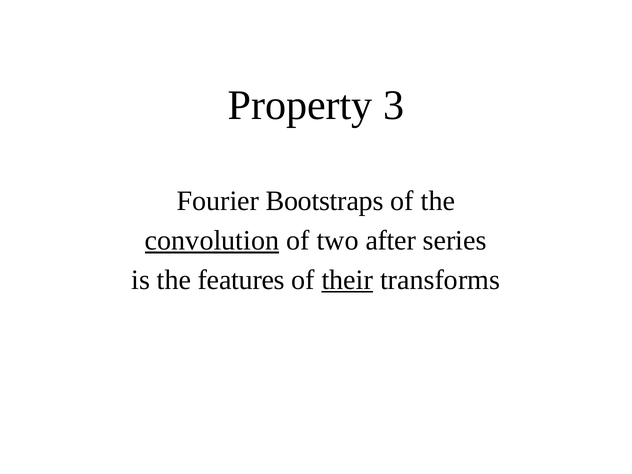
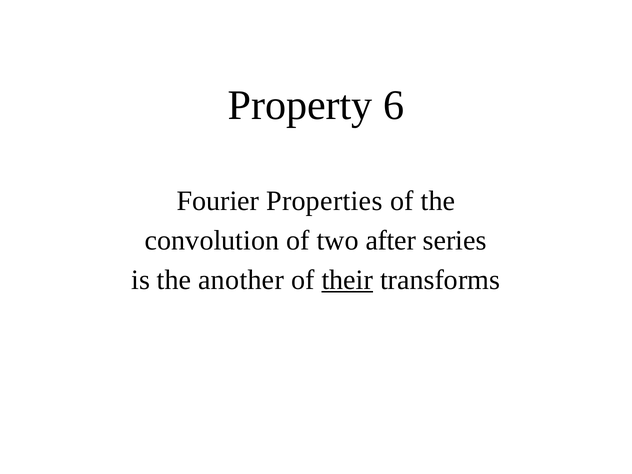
3: 3 -> 6
Bootstraps: Bootstraps -> Properties
convolution underline: present -> none
features: features -> another
